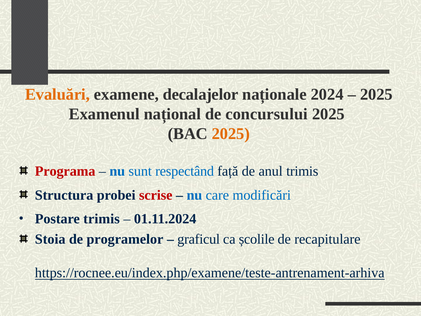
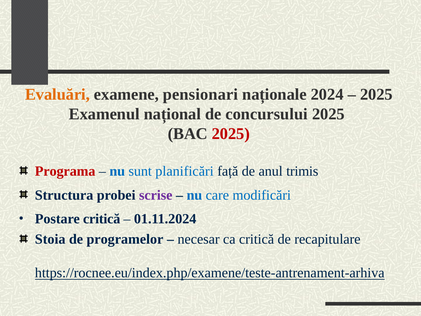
decalajelor: decalajelor -> pensionari
2025 at (231, 134) colour: orange -> red
respectând: respectând -> planificări
scrise colour: red -> purple
Postare trimis: trimis -> critică
graficul: graficul -> necesar
ca școlile: școlile -> critică
